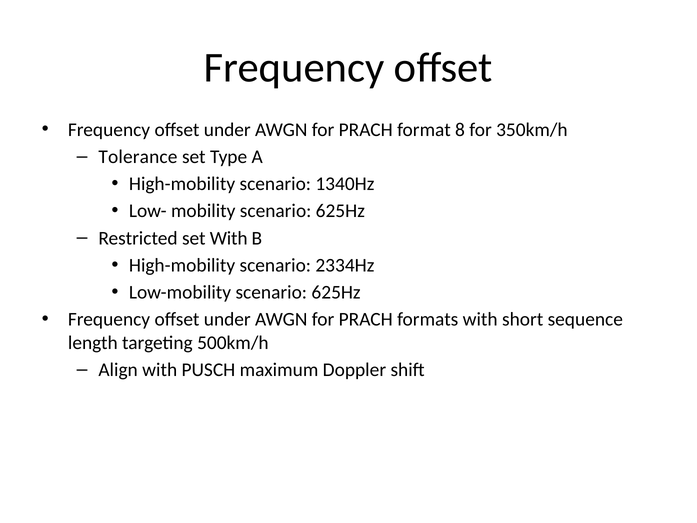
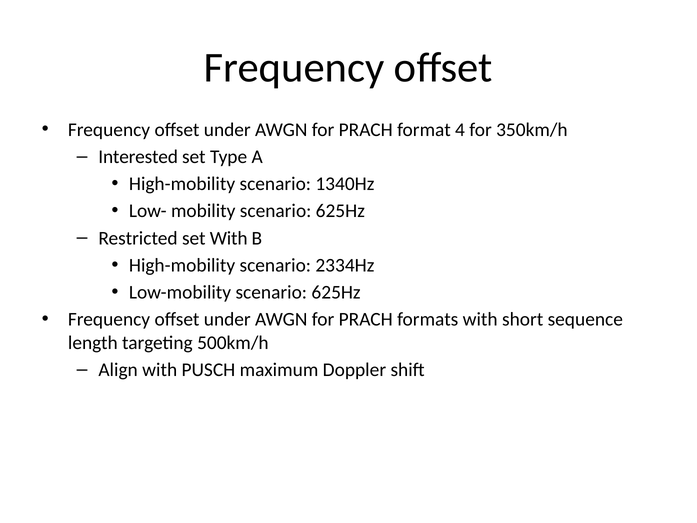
8: 8 -> 4
Tolerance: Tolerance -> Interested
